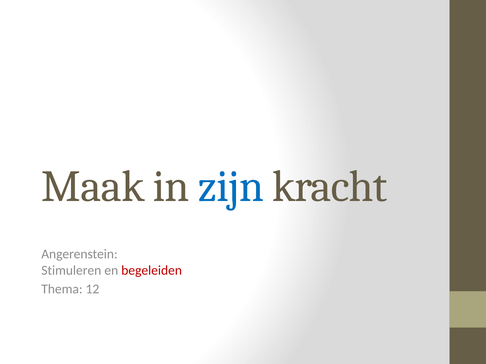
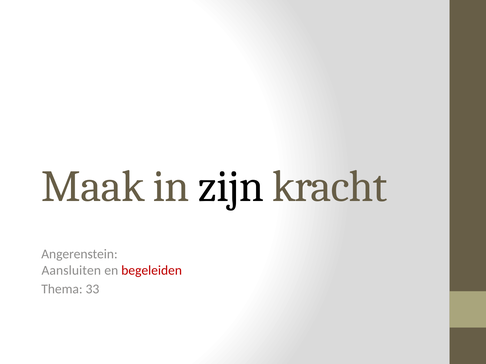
zijn colour: blue -> black
Stimuleren: Stimuleren -> Aansluiten
12: 12 -> 33
